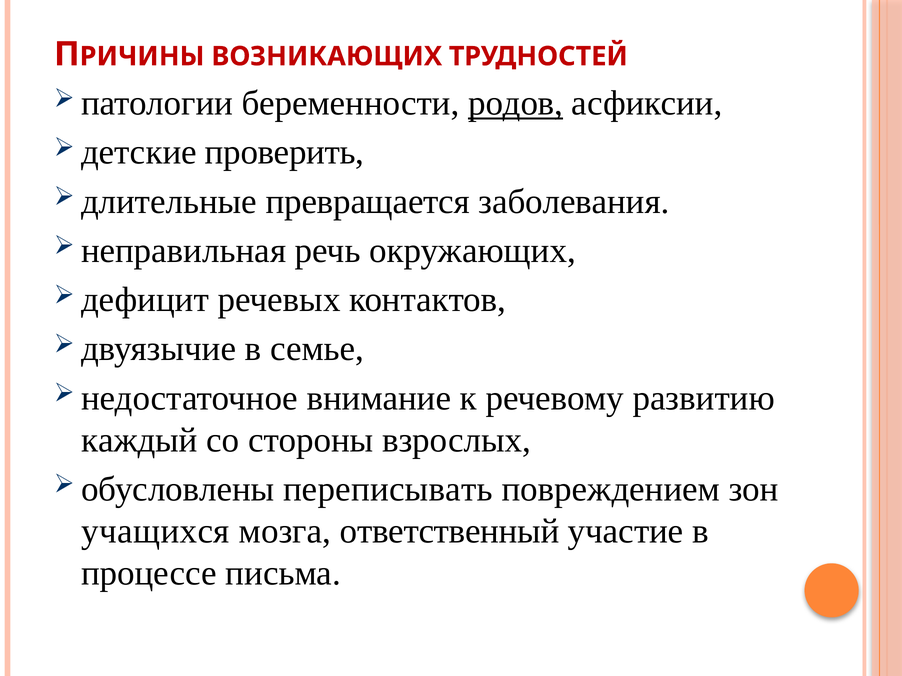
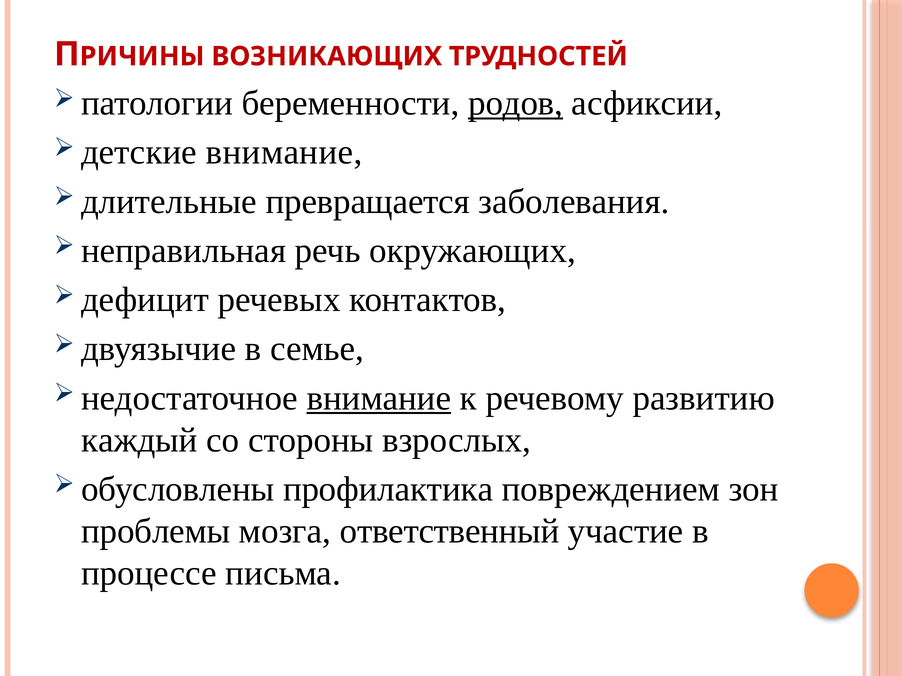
проверить at (284, 153): проверить -> внимание
внимание at (379, 398) underline: none -> present
переписывать: переписывать -> профилактика
учащихся: учащихся -> проблемы
